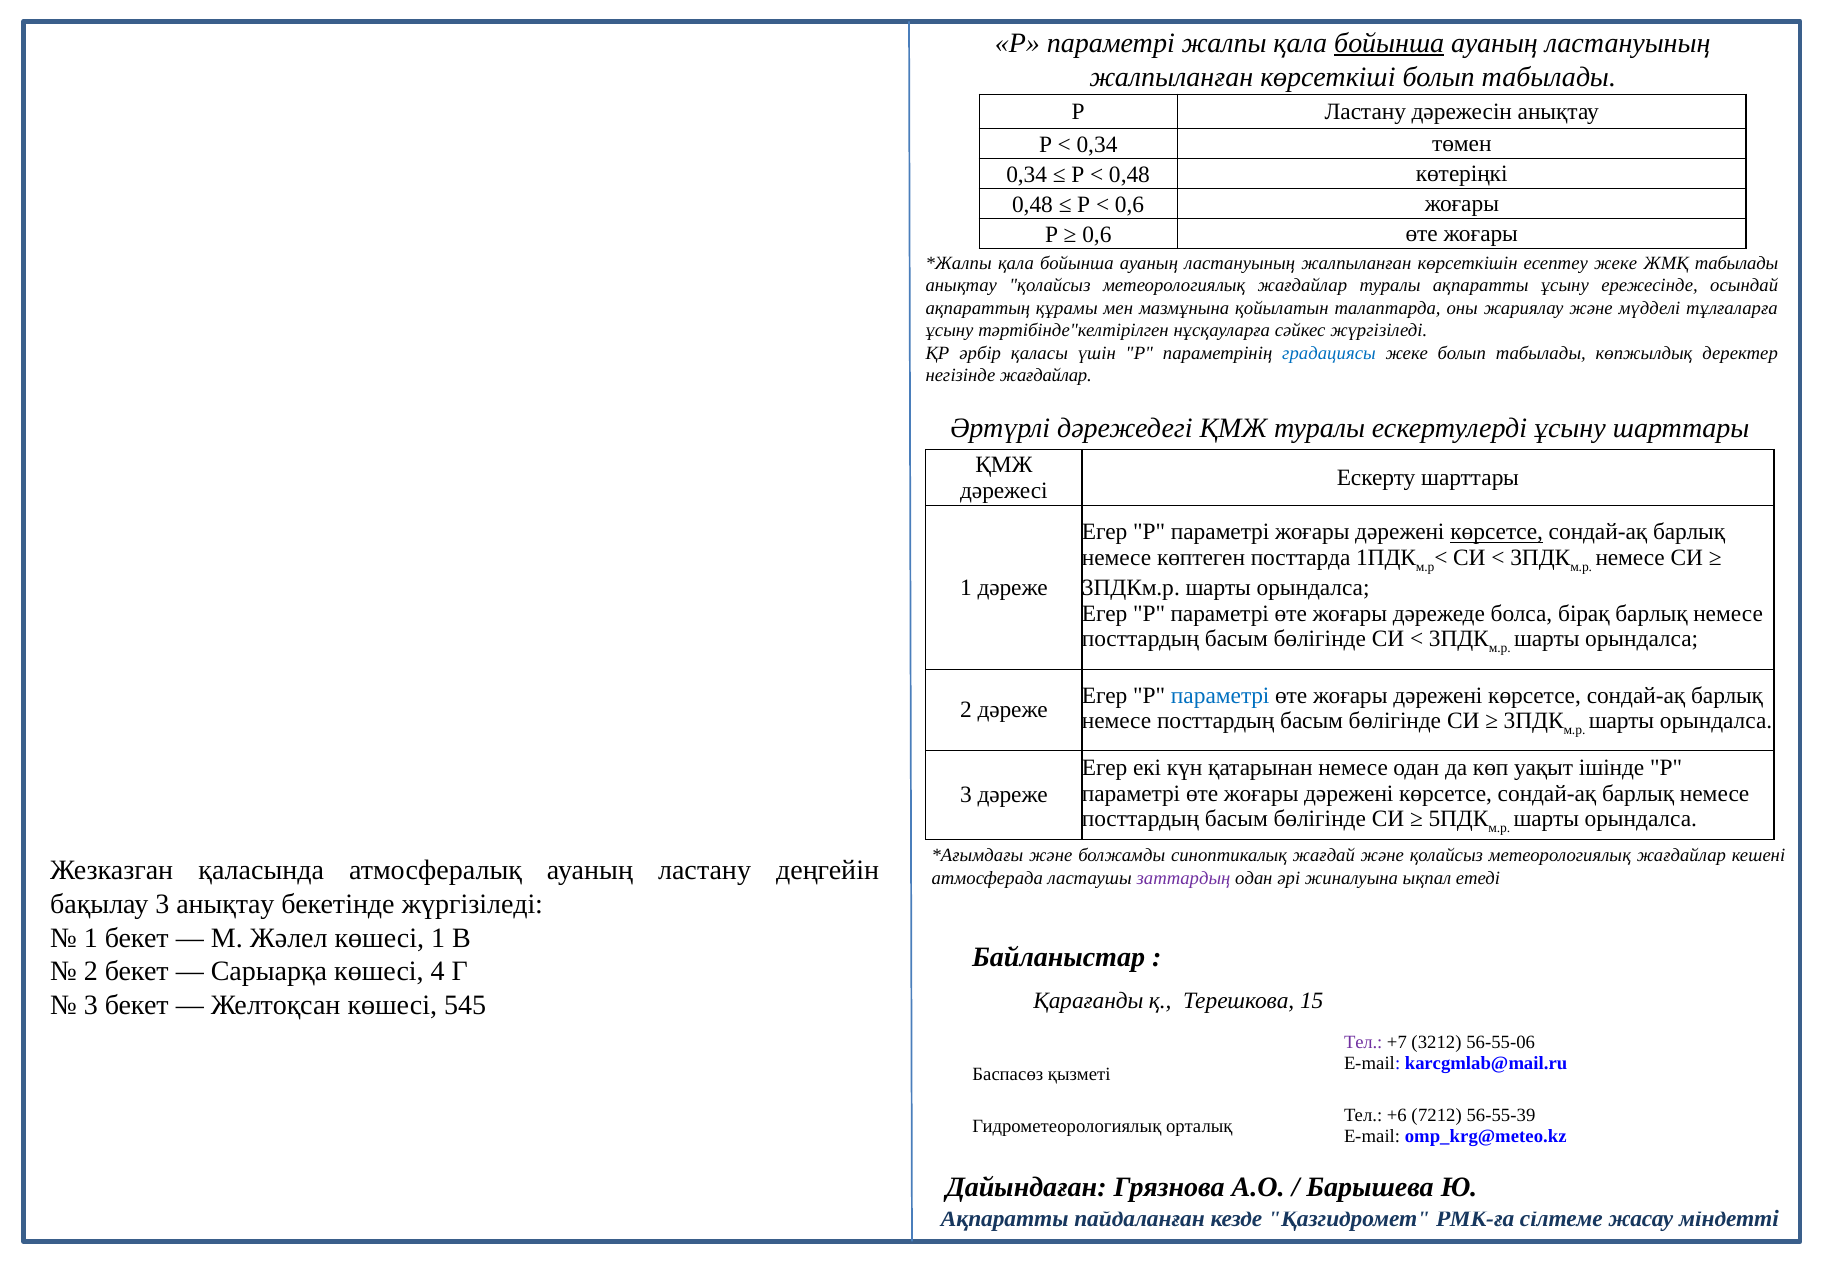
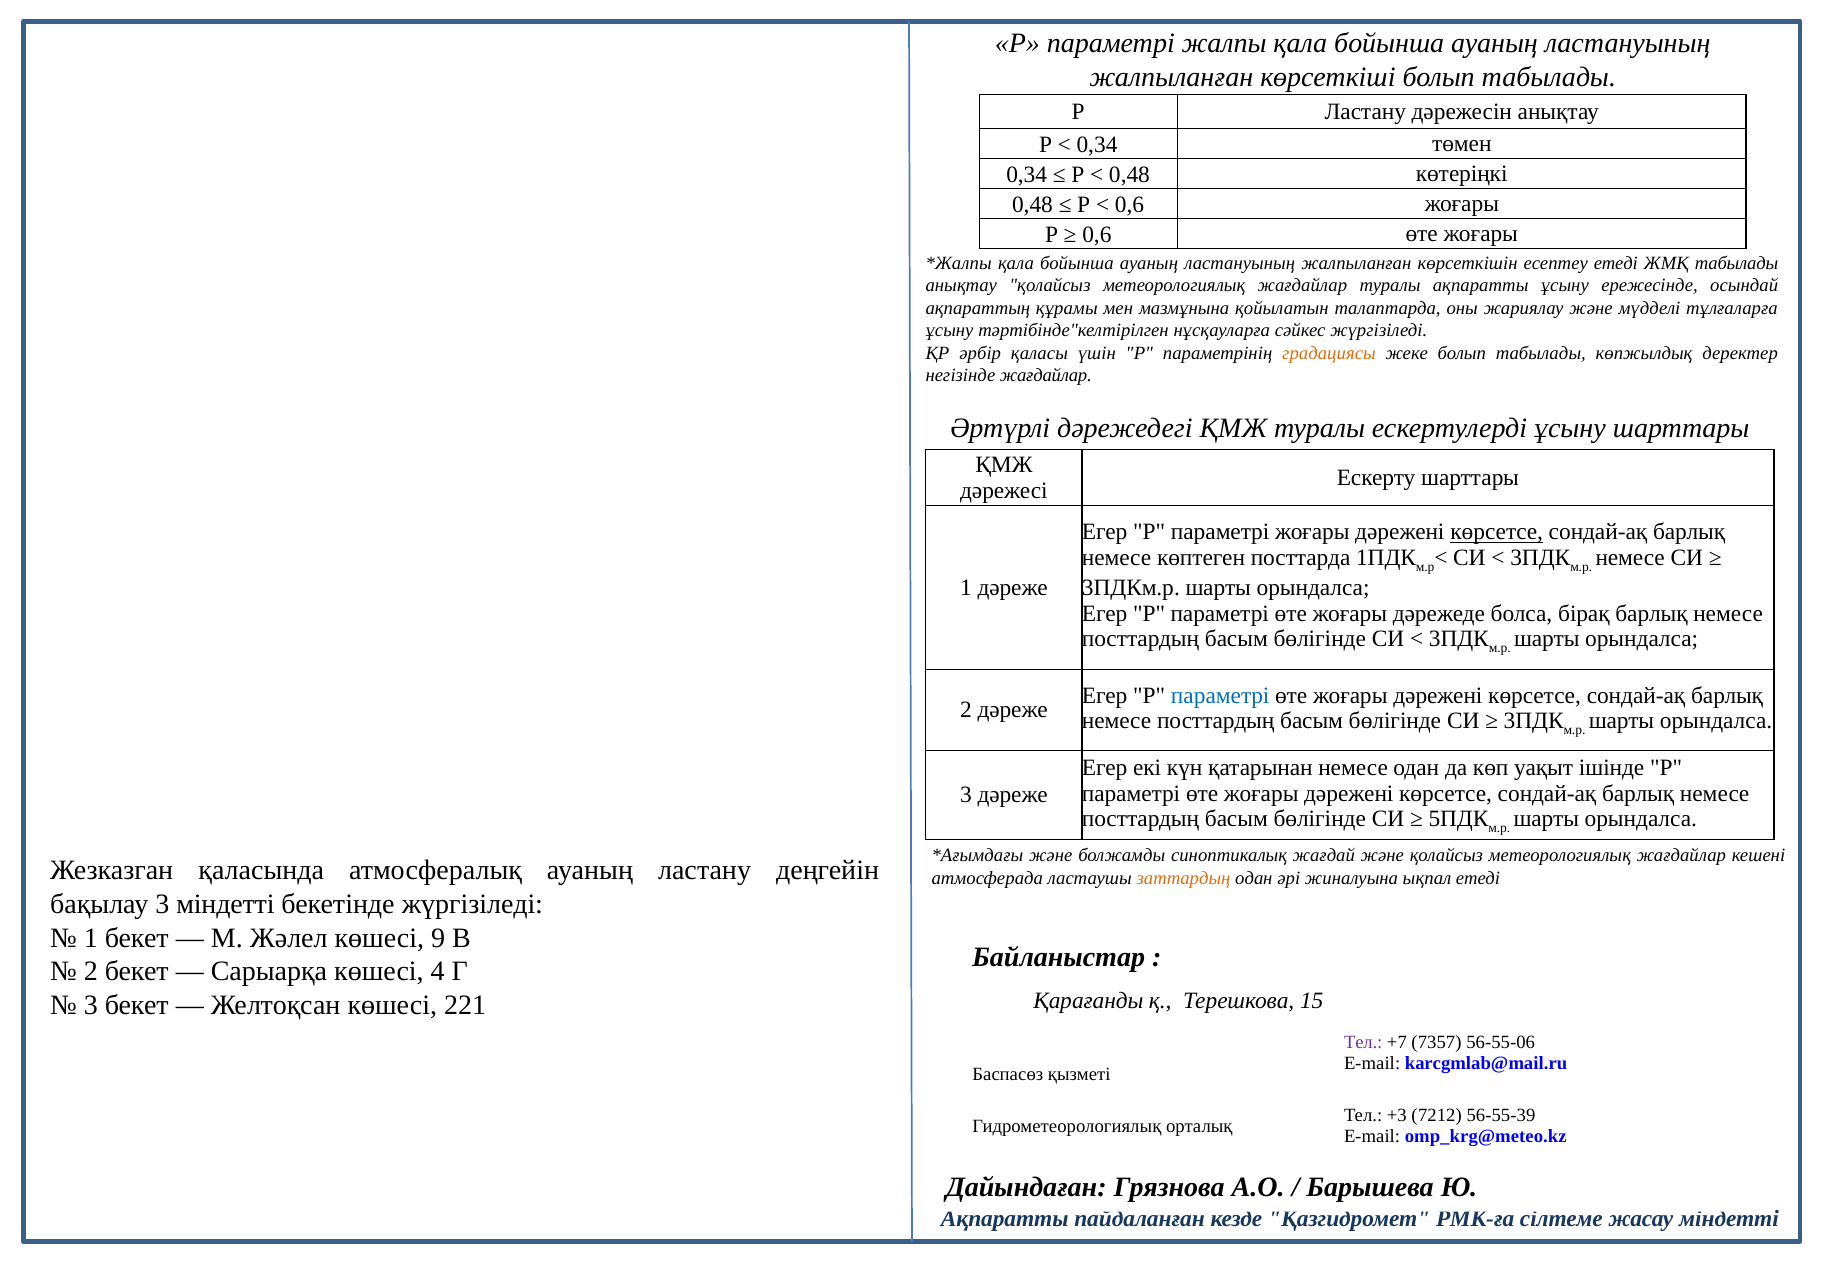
бойынша at (1389, 43) underline: present -> none
есептеу жеке: жеке -> етеді
градациясы colour: blue -> orange
заттардың colour: purple -> orange
3 анықтау: анықтау -> міндетті
көшесі 1: 1 -> 9
545: 545 -> 221
3212: 3212 -> 7357
+6: +6 -> +3
